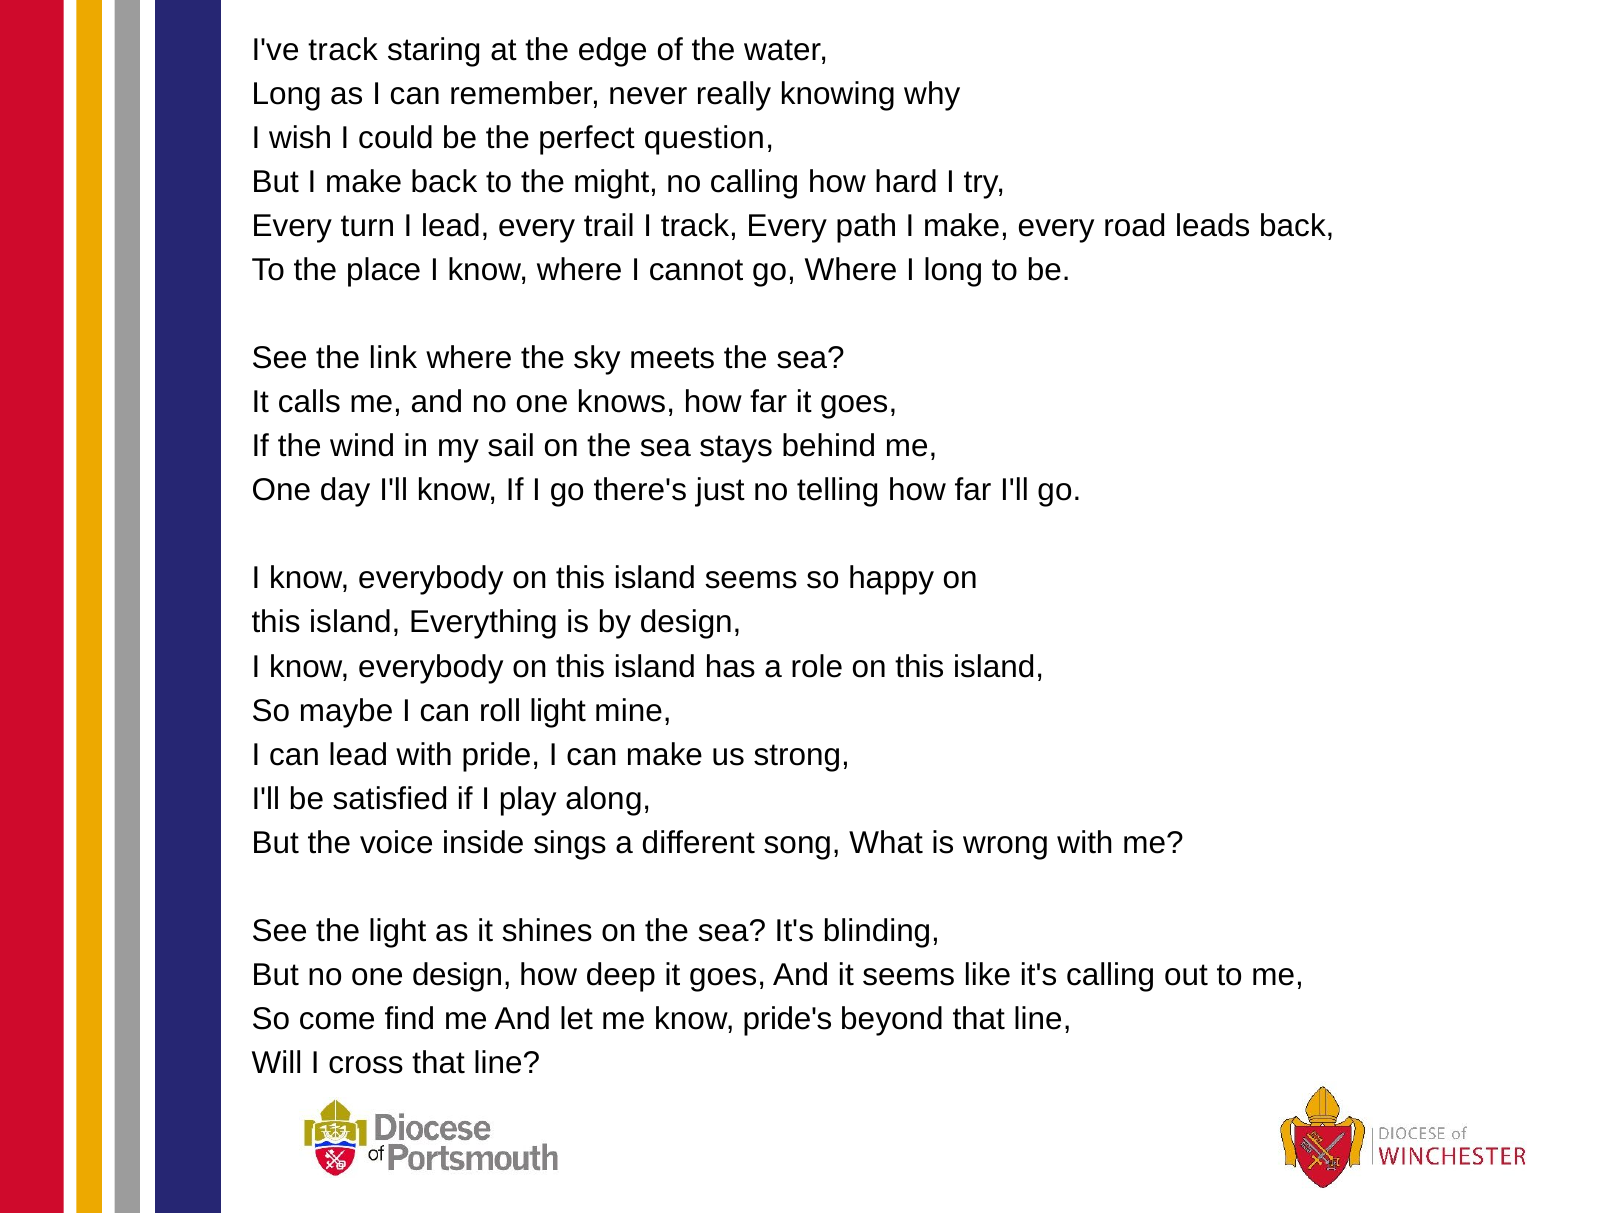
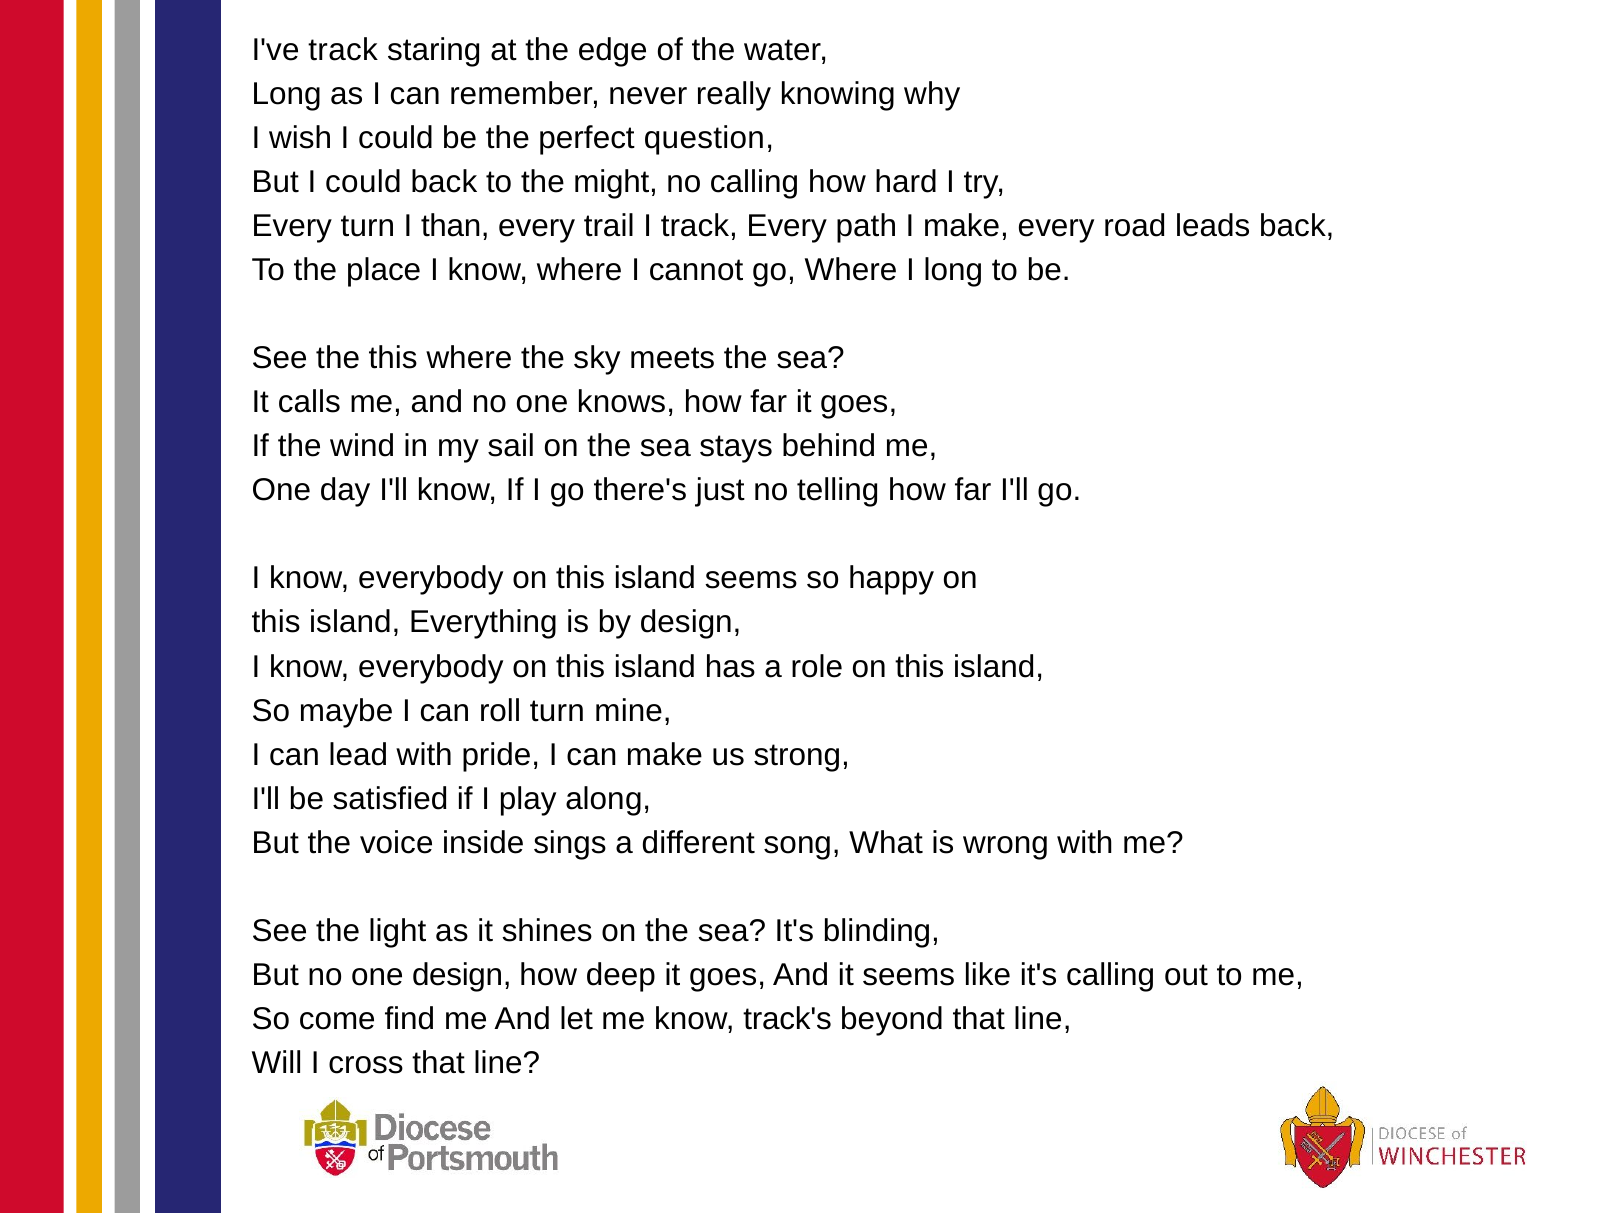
But I make: make -> could
I lead: lead -> than
the link: link -> this
roll light: light -> turn
pride's: pride's -> track's
